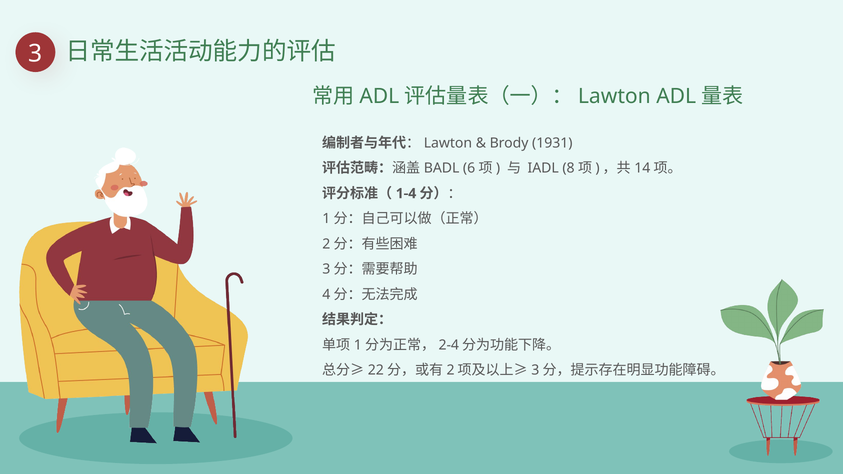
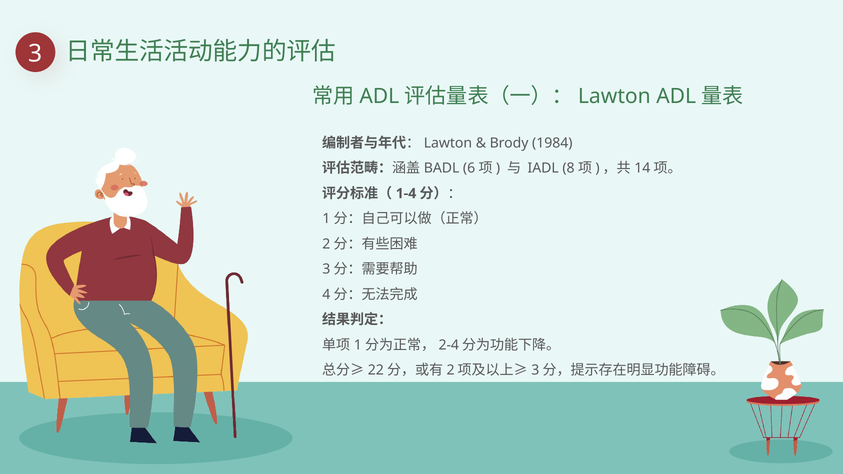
1931: 1931 -> 1984
